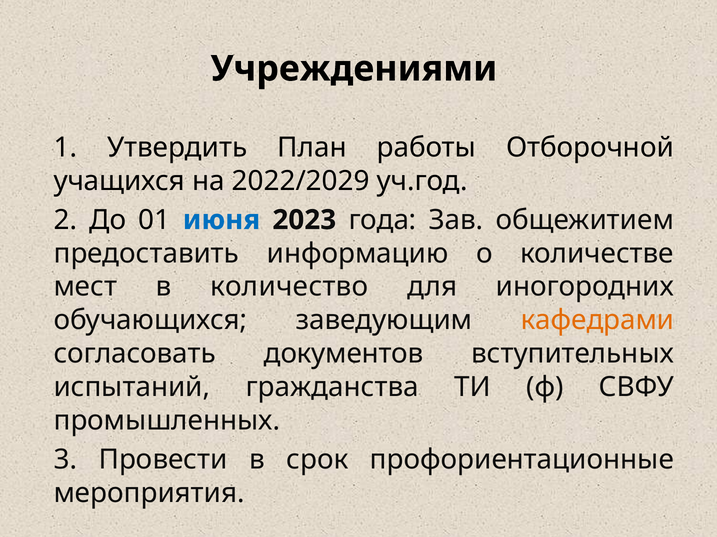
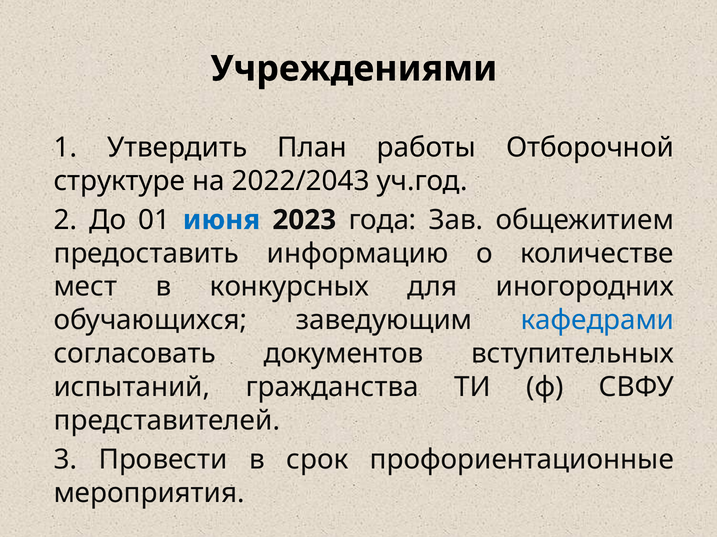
учащихся: учащихся -> структуре
2022/2029: 2022/2029 -> 2022/2043
количество: количество -> конкурсных
кафедрами colour: orange -> blue
промышленных: промышленных -> представителей
